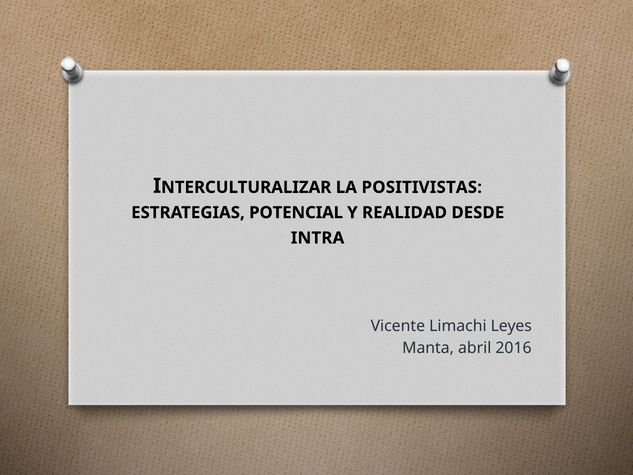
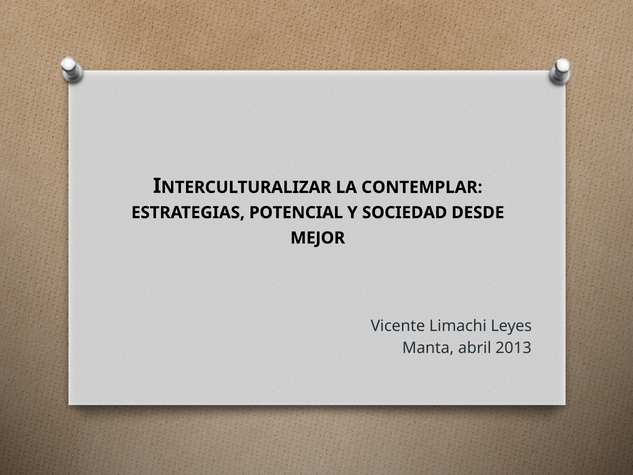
POSITIVISTAS: POSITIVISTAS -> CONTEMPLAR
REALIDAD: REALIDAD -> SOCIEDAD
INTRA: INTRA -> MEJOR
2016: 2016 -> 2013
